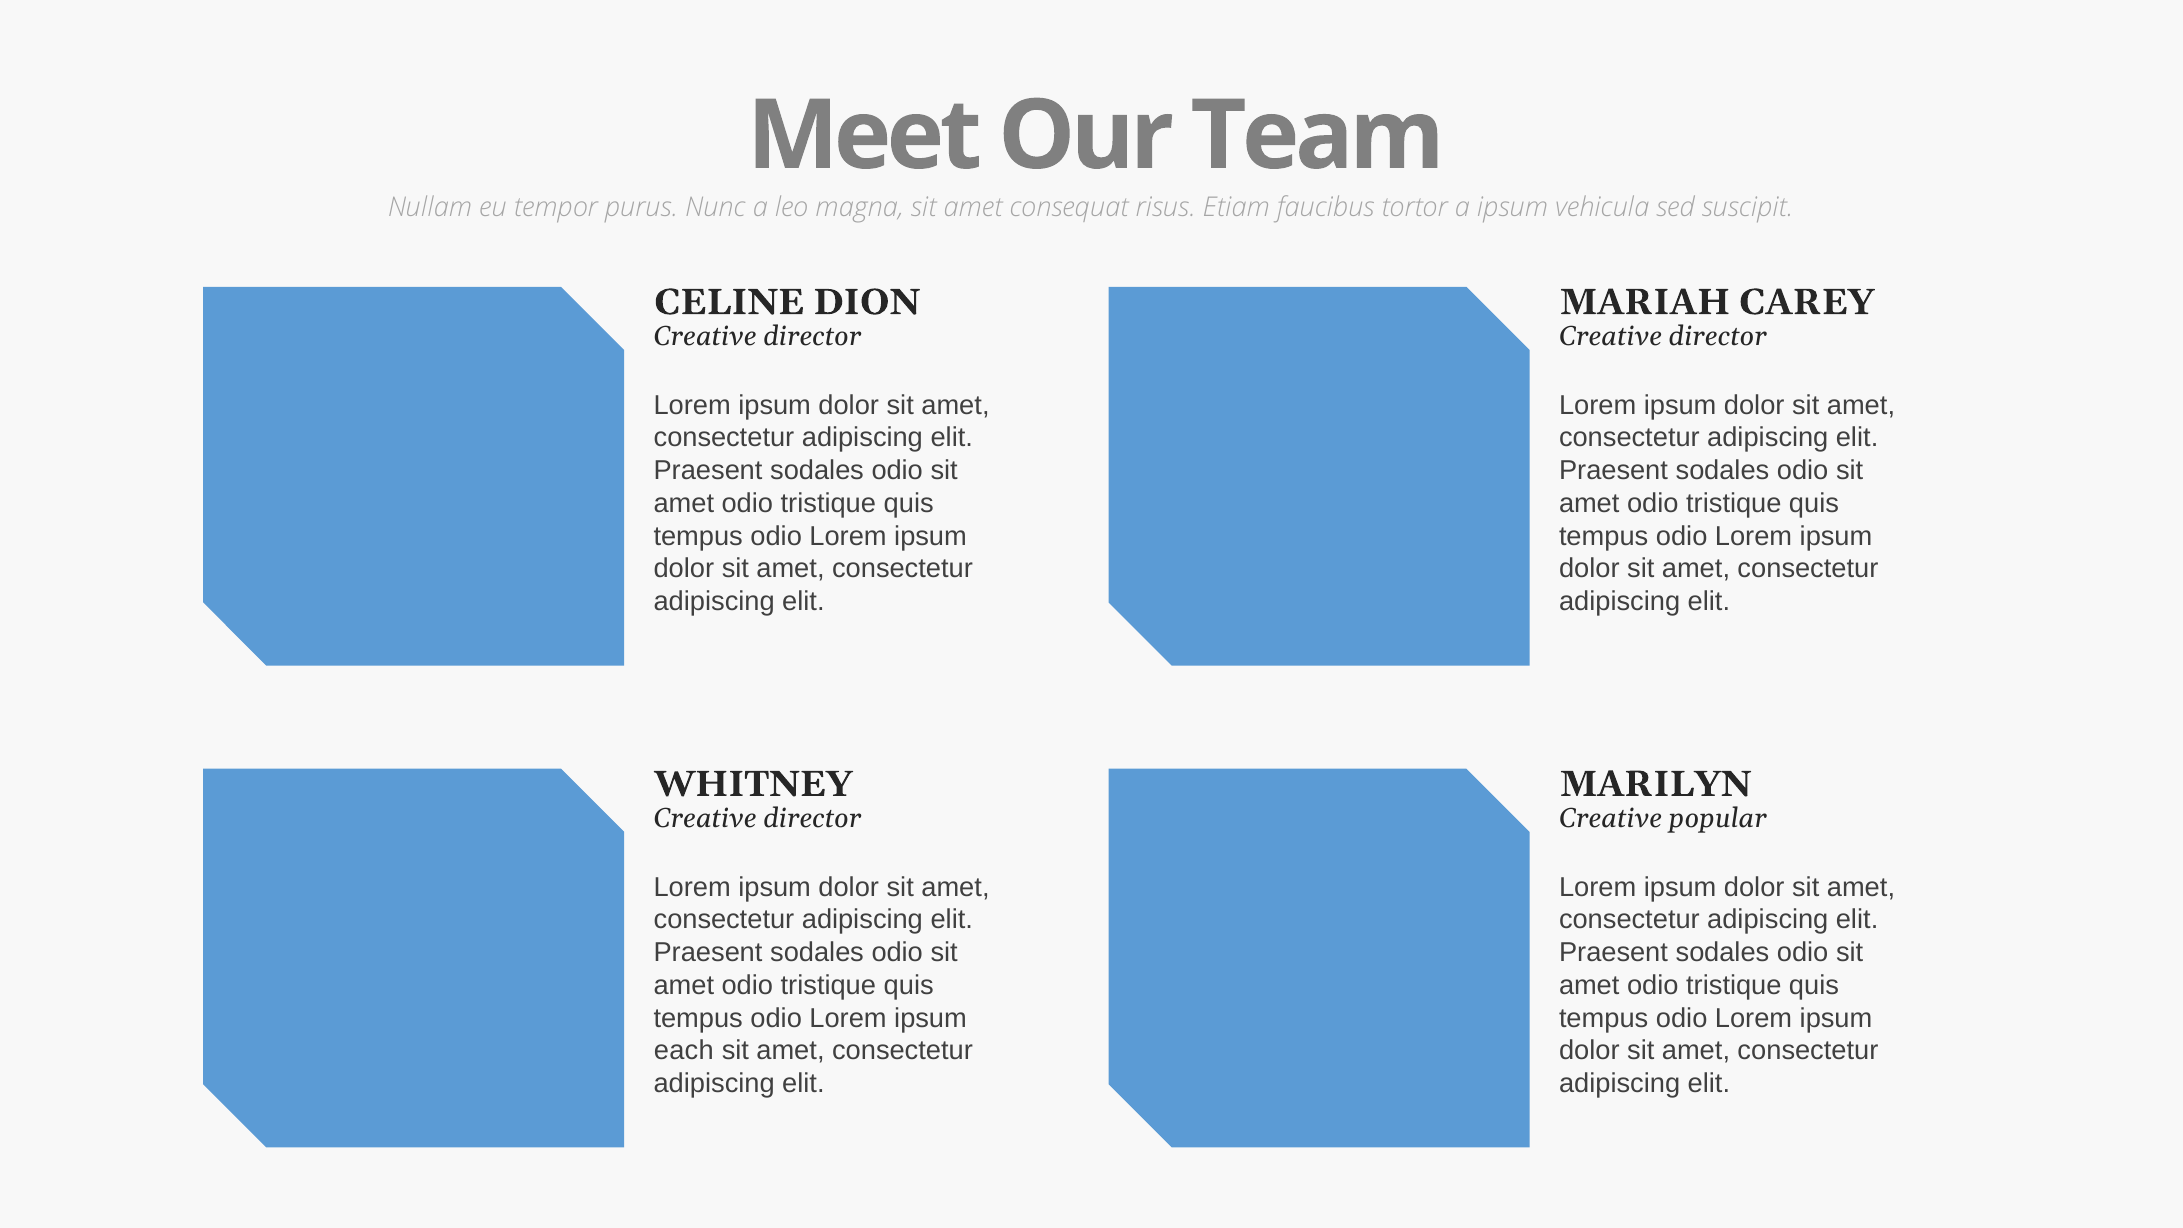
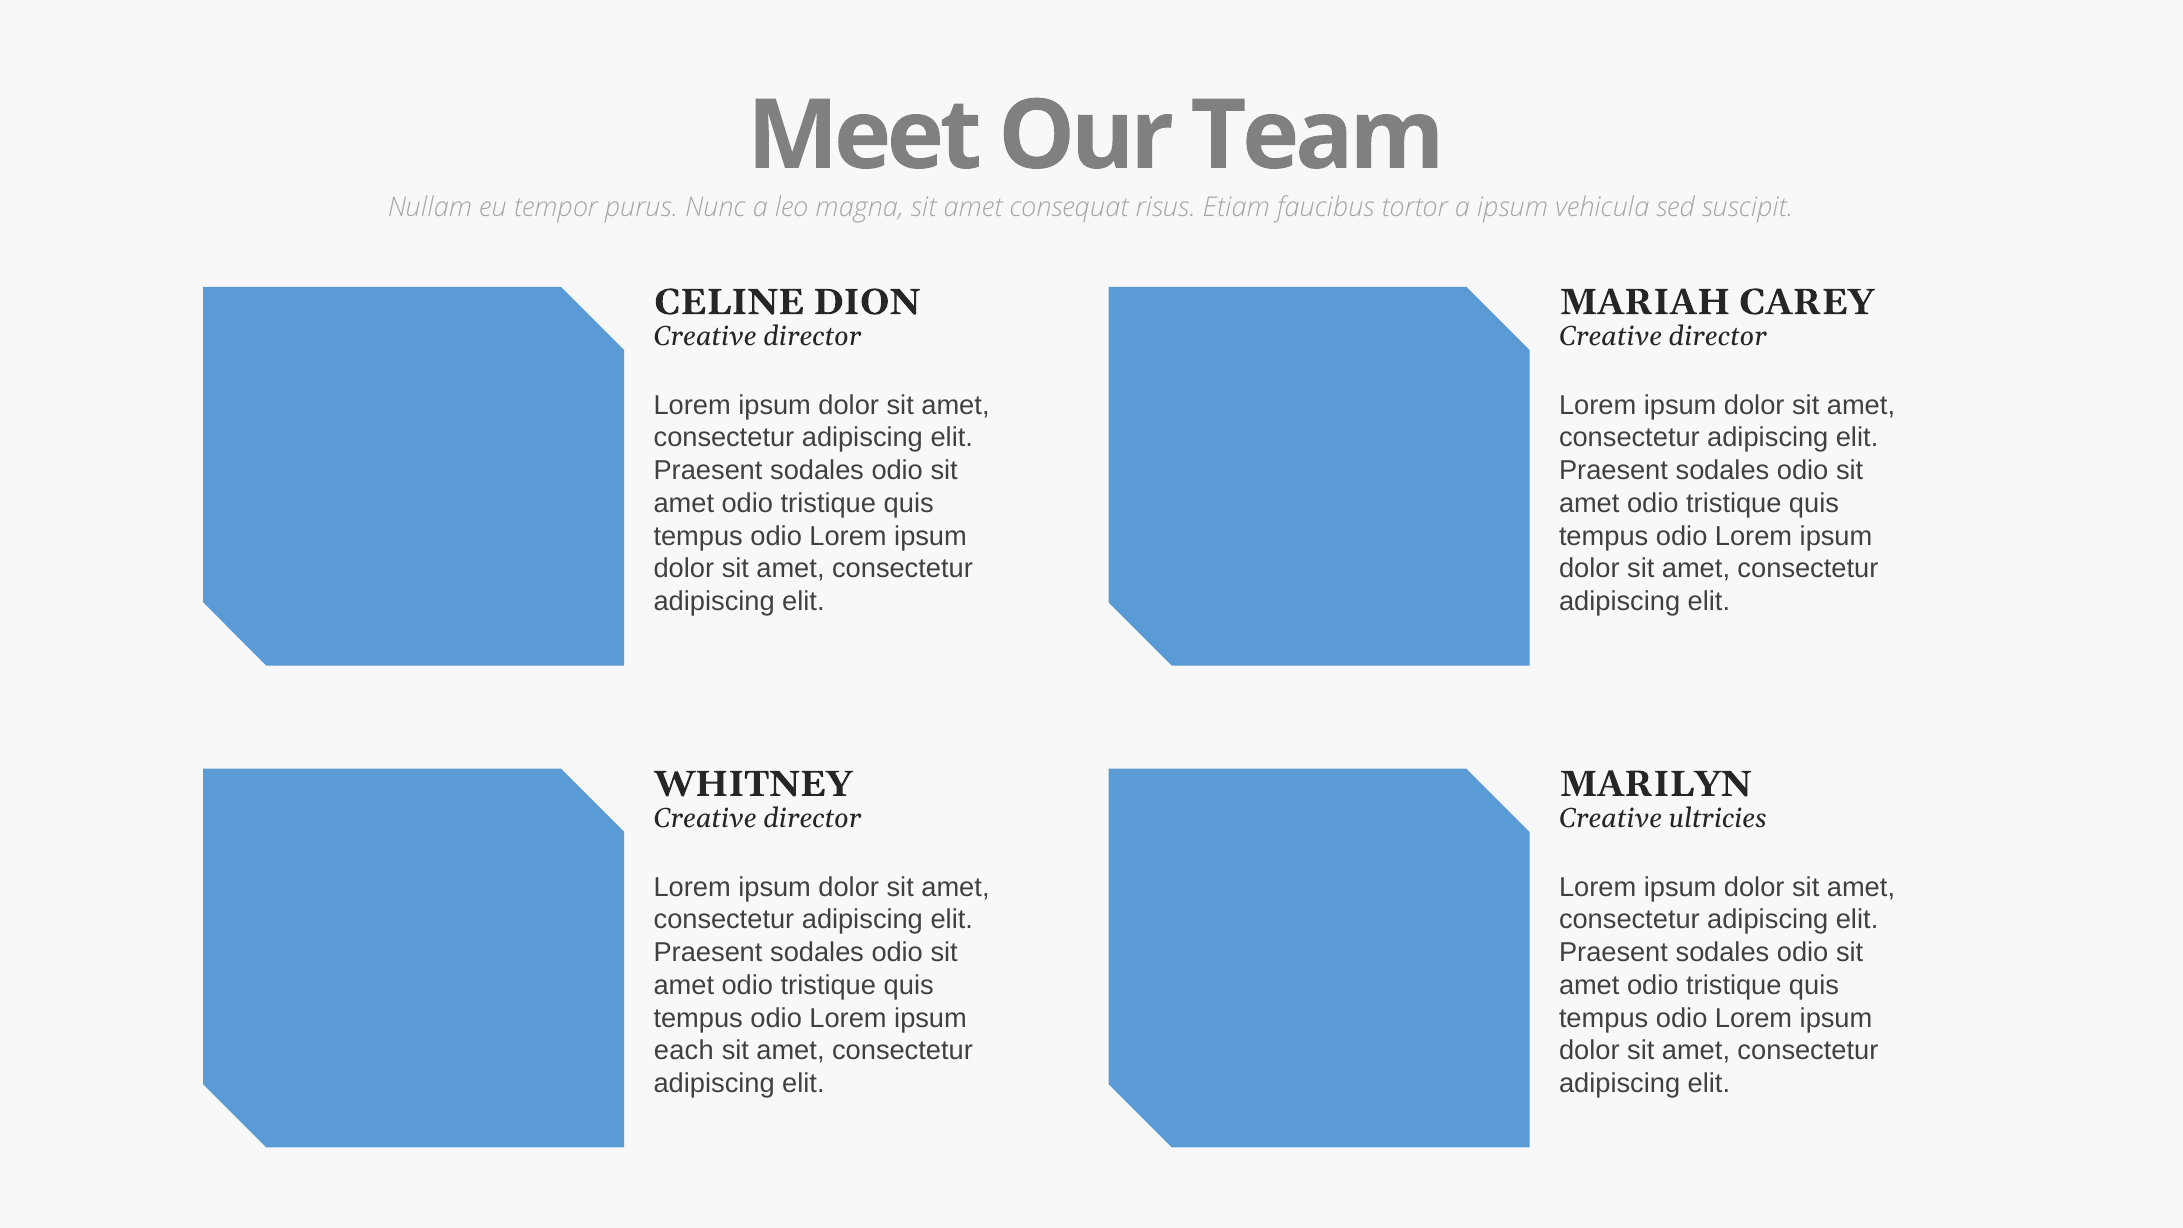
popular: popular -> ultricies
